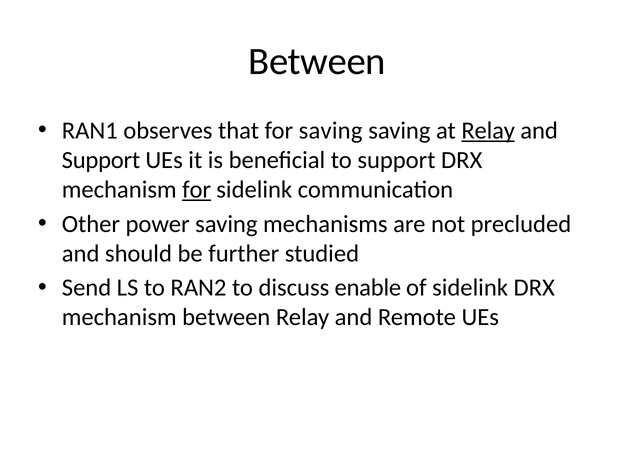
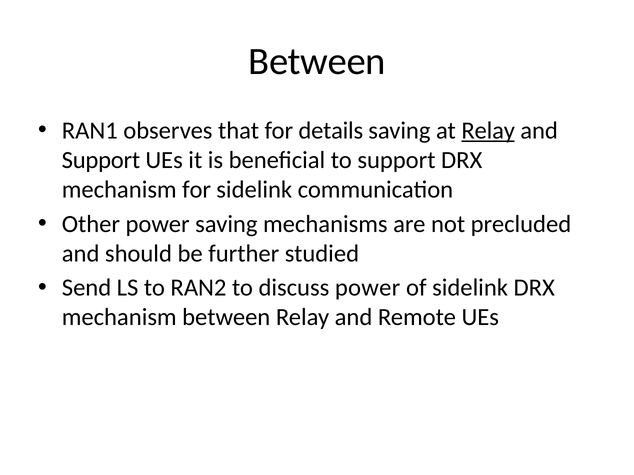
for saving: saving -> details
for at (197, 190) underline: present -> none
discuss enable: enable -> power
